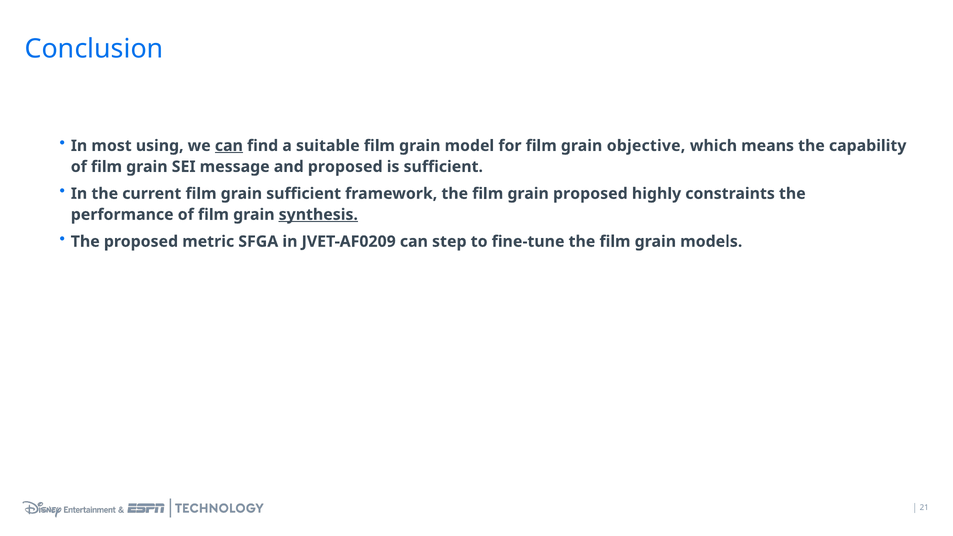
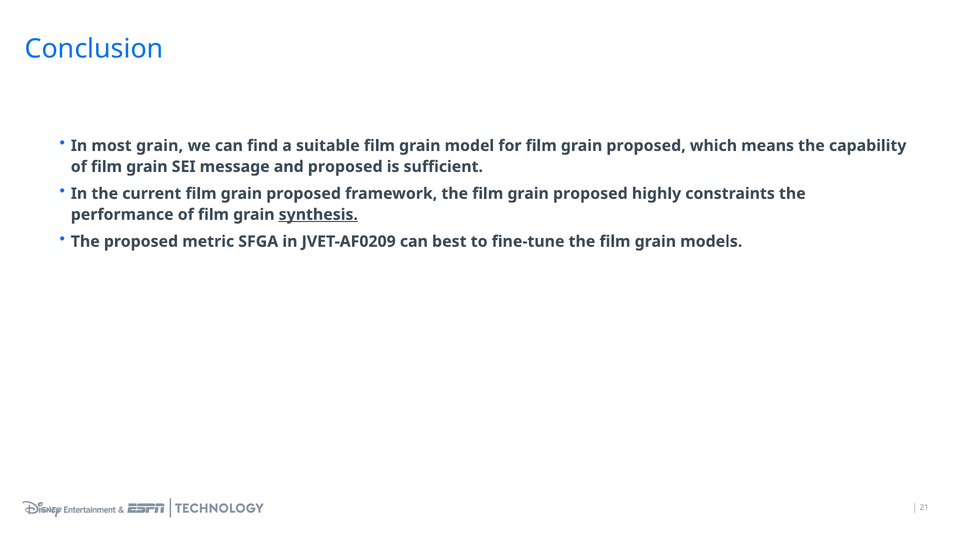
most using: using -> grain
can at (229, 146) underline: present -> none
for film grain objective: objective -> proposed
current film grain sufficient: sufficient -> proposed
step: step -> best
